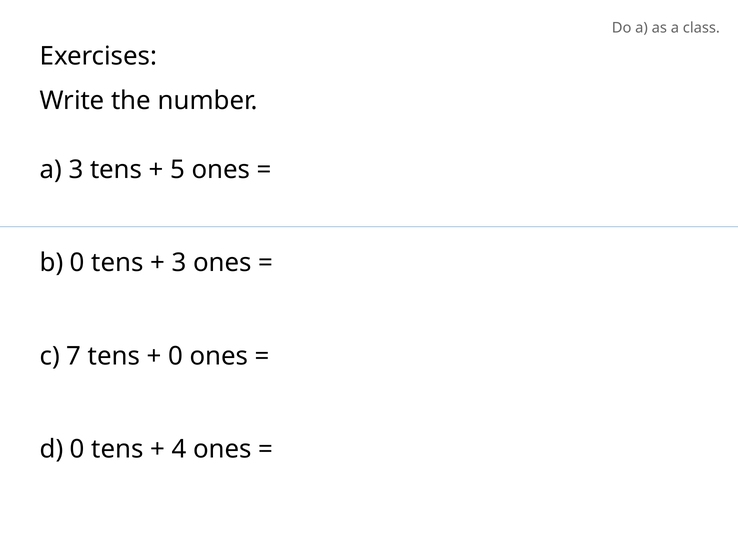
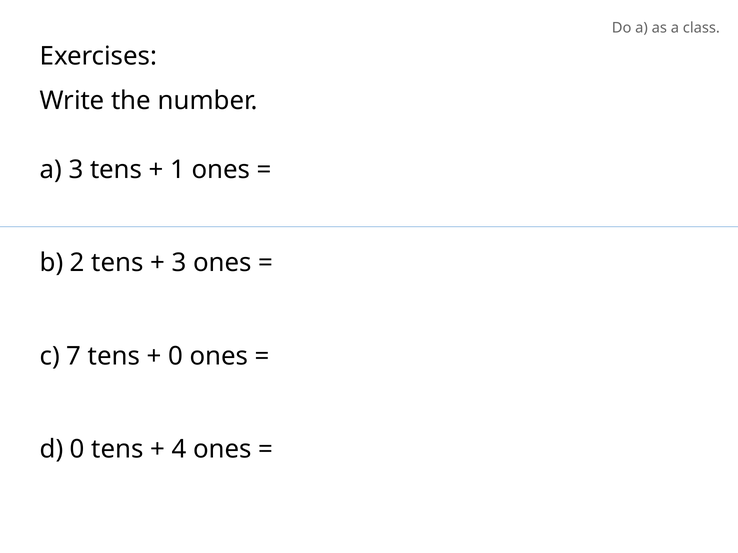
5: 5 -> 1
b 0: 0 -> 2
